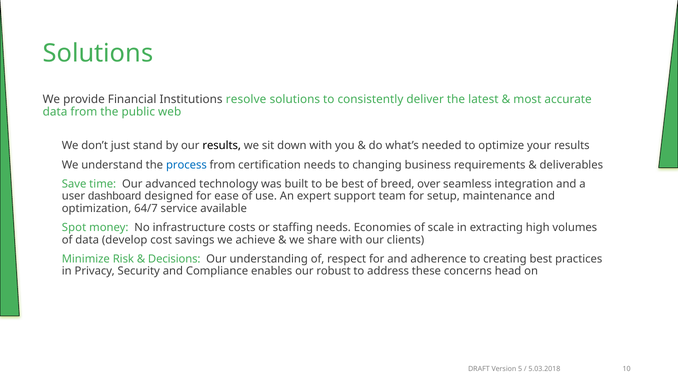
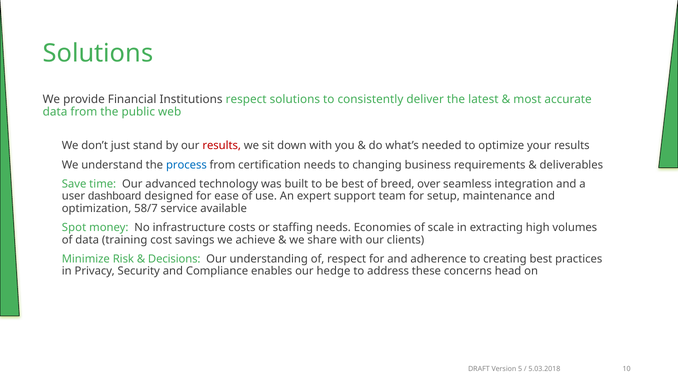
Institutions resolve: resolve -> respect
results at (222, 146) colour: black -> red
64/7: 64/7 -> 58/7
develop: develop -> training
robust: robust -> hedge
